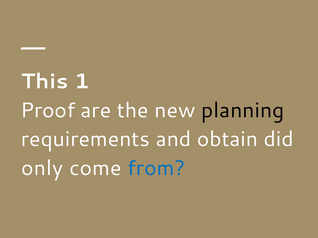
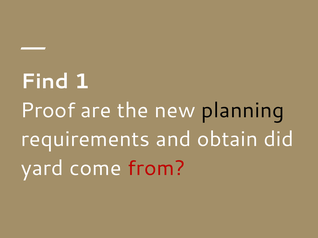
This: This -> Find
only: only -> yard
from colour: blue -> red
